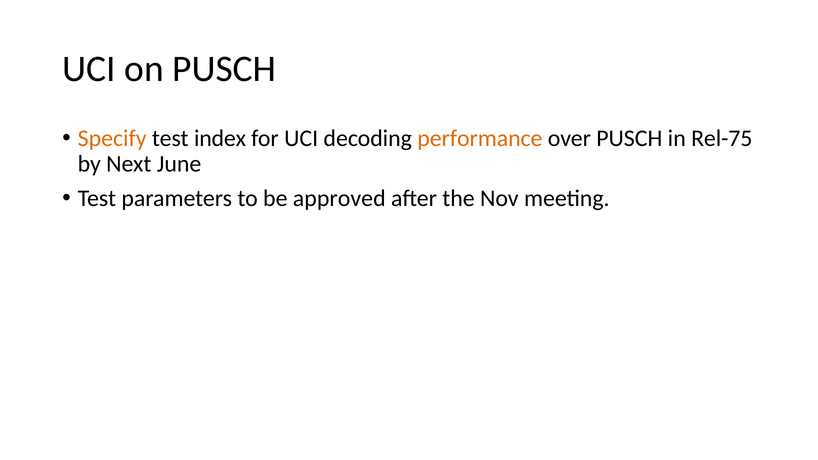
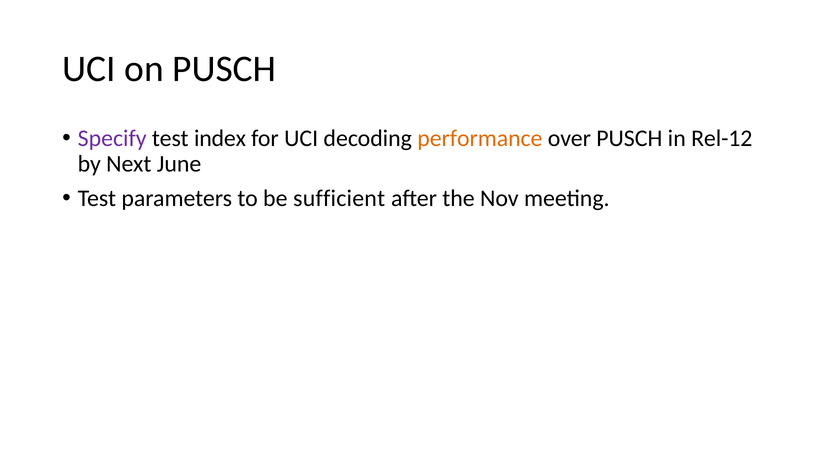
Specify colour: orange -> purple
Rel-75: Rel-75 -> Rel-12
approved: approved -> sufficient
